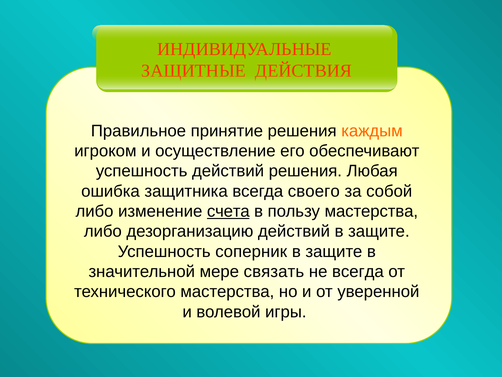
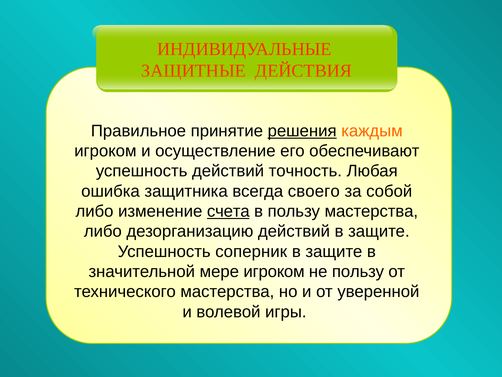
решения at (302, 131) underline: none -> present
действий решения: решения -> точность
мере связать: связать -> игроком
не всегда: всегда -> пользу
